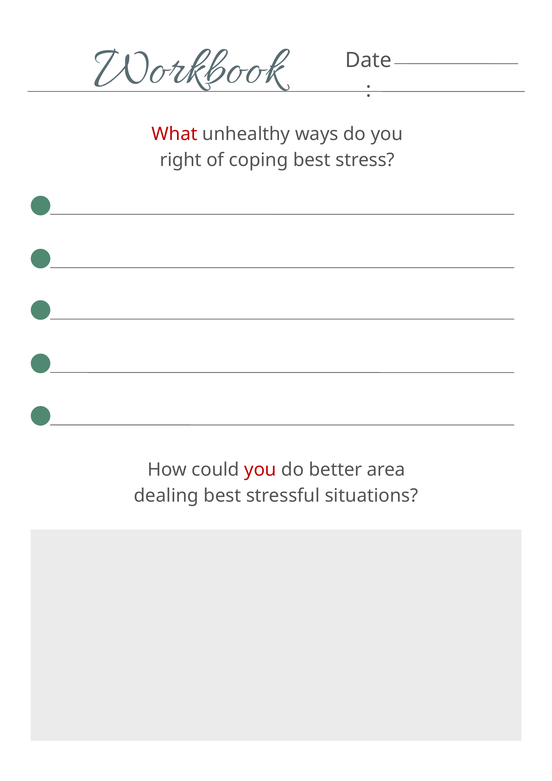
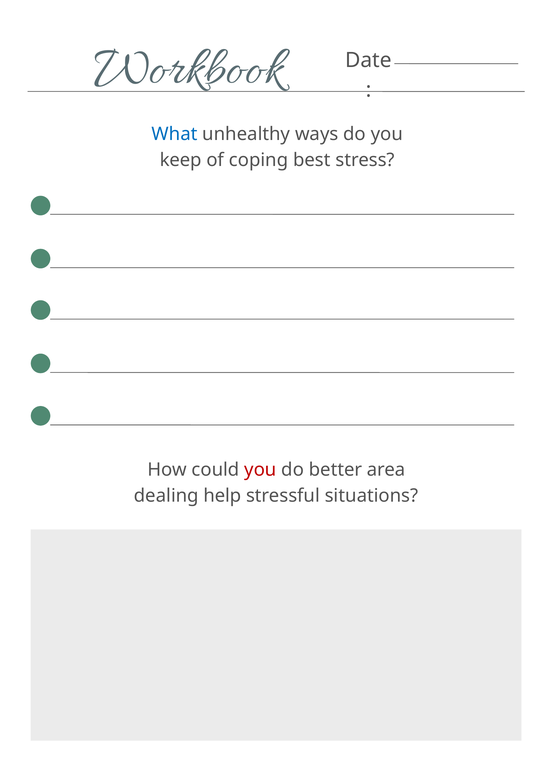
What colour: red -> blue
right: right -> keep
dealing best: best -> help
